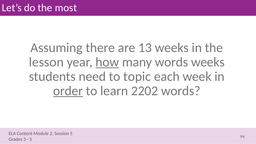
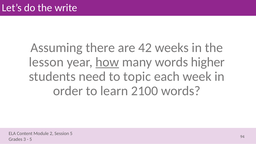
most: most -> write
13: 13 -> 42
words weeks: weeks -> higher
order underline: present -> none
2202: 2202 -> 2100
